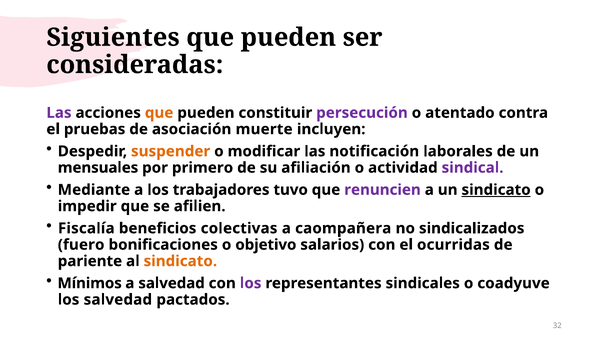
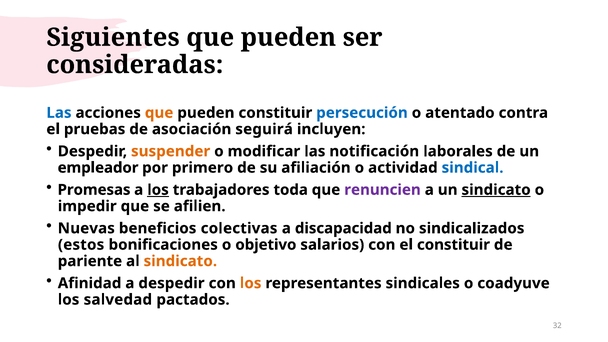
Las at (59, 113) colour: purple -> blue
persecución colour: purple -> blue
muerte: muerte -> seguirá
mensuales: mensuales -> empleador
sindical colour: purple -> blue
Mediante: Mediante -> Promesas
los at (158, 190) underline: none -> present
tuvo: tuvo -> toda
Fiscalía: Fiscalía -> Nuevas
caompañera: caompañera -> discapacidad
fuero: fuero -> estos
el ocurridas: ocurridas -> constituir
Mínimos: Mínimos -> Afinidad
a salvedad: salvedad -> despedir
los at (251, 283) colour: purple -> orange
